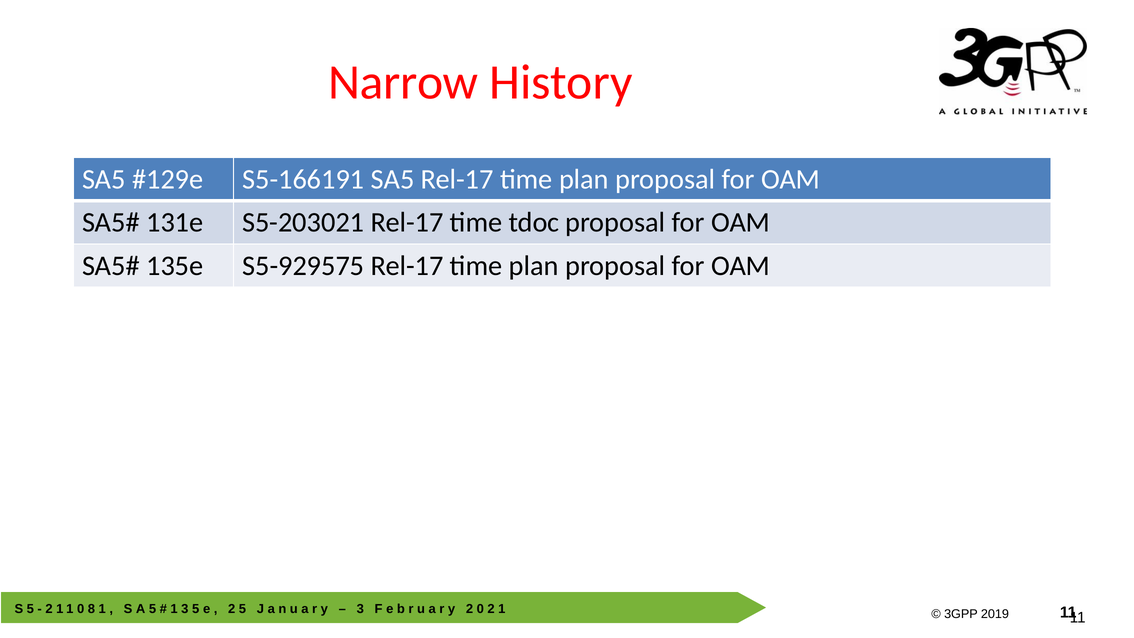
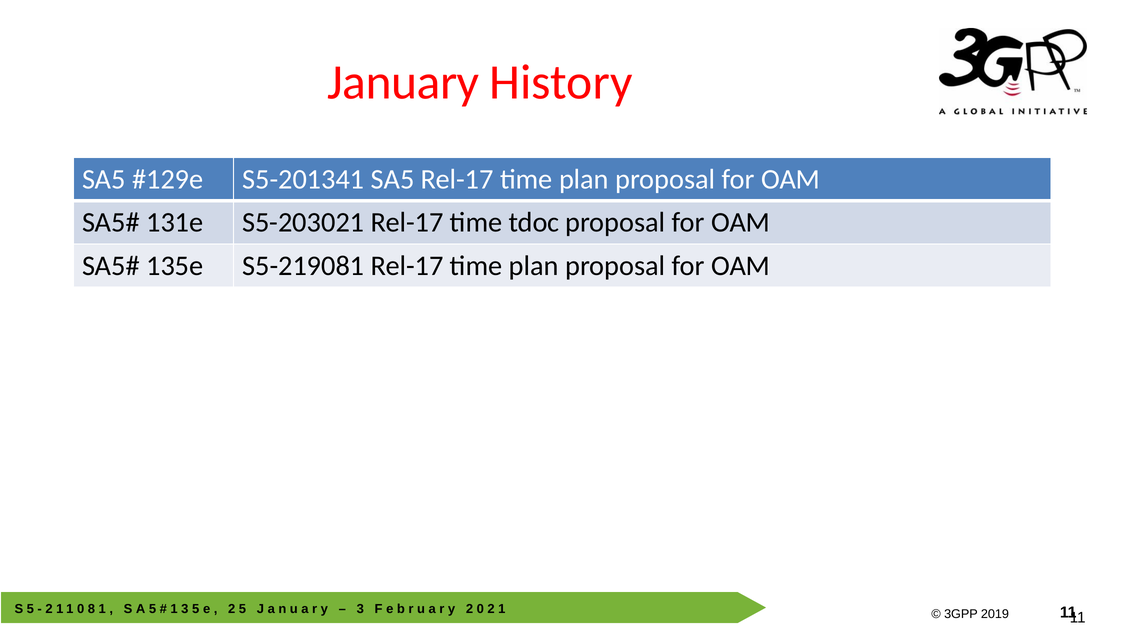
Narrow: Narrow -> January
S5-166191: S5-166191 -> S5-201341
S5-929575: S5-929575 -> S5-219081
